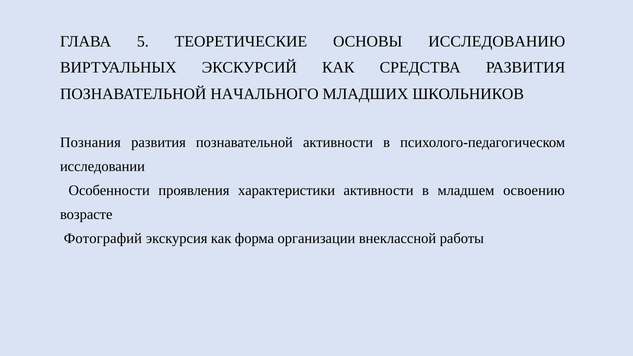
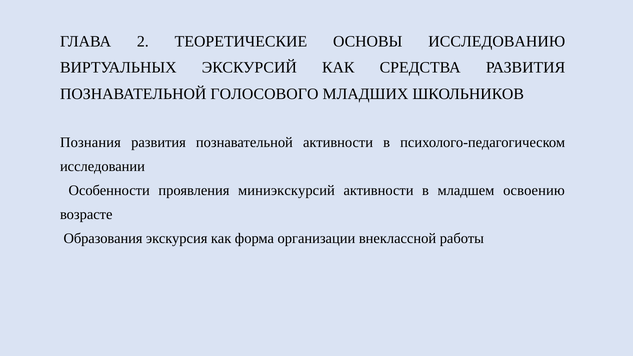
5: 5 -> 2
НАЧАЛЬНОГО: НАЧАЛЬНОГО -> ГОЛОСОВОГО
характеристики: характеристики -> миниэкскурсий
Фотографий: Фотографий -> Образования
